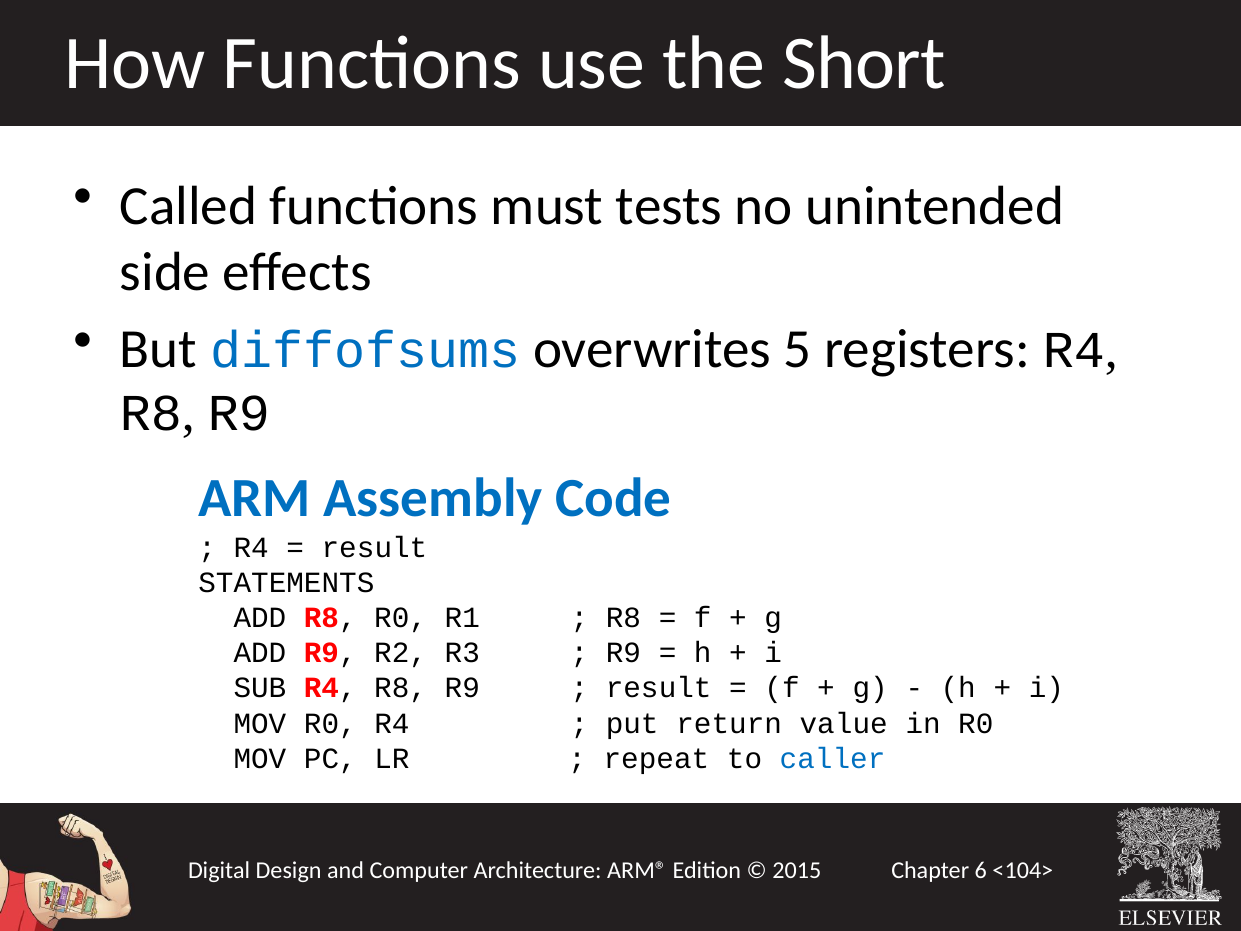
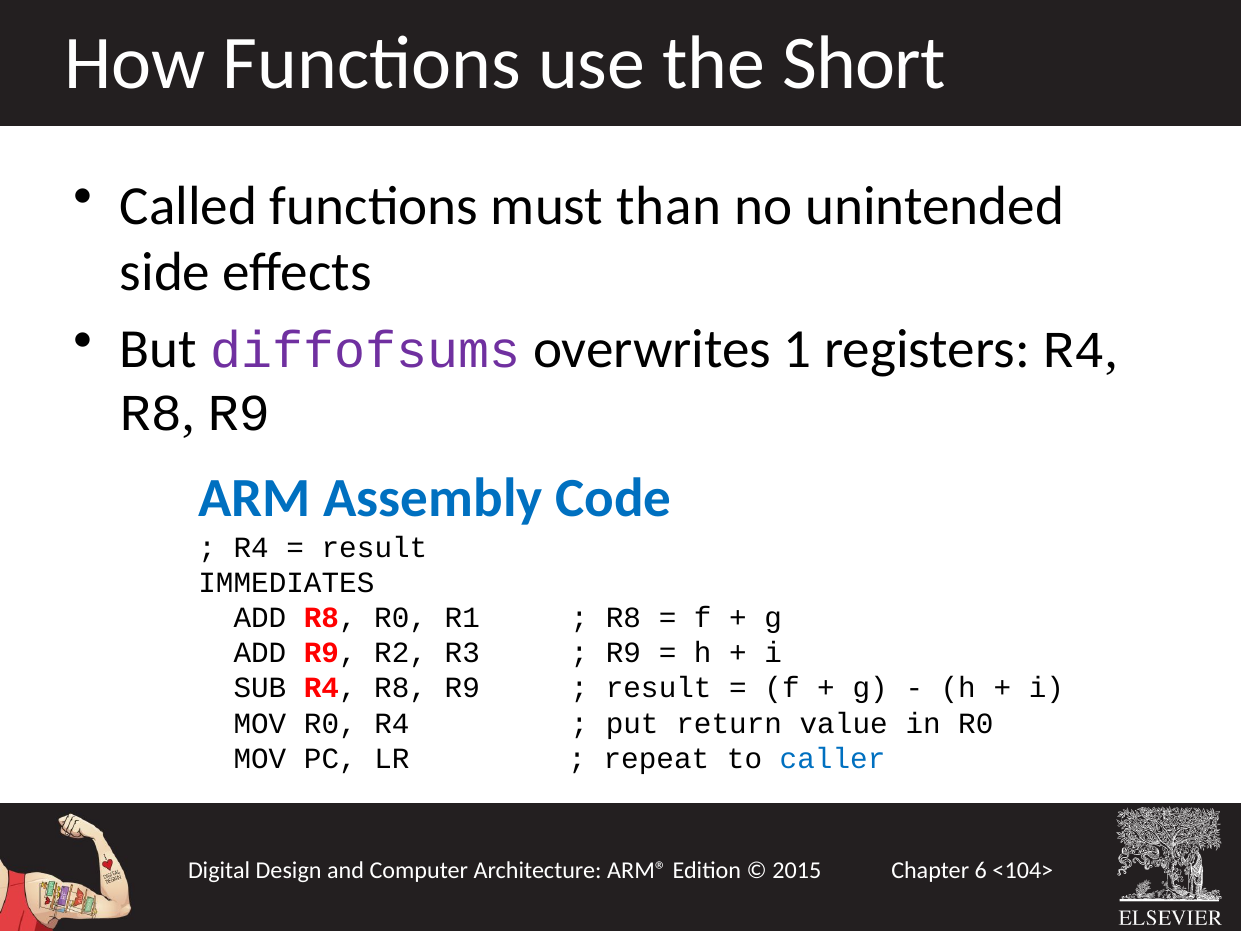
tests: tests -> than
diffofsums colour: blue -> purple
5: 5 -> 1
STATEMENTS: STATEMENTS -> IMMEDIATES
